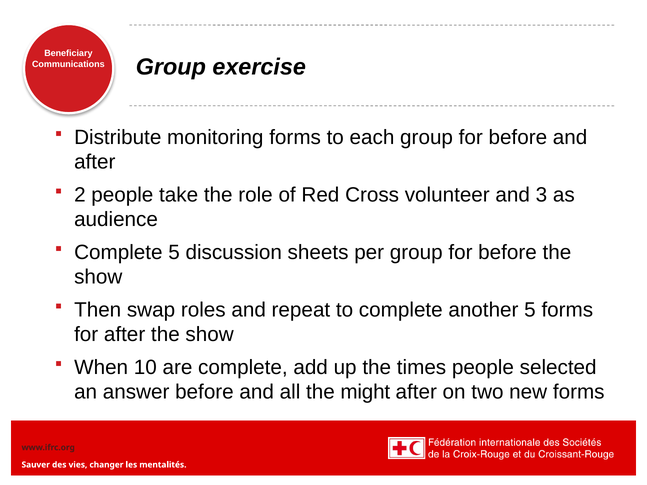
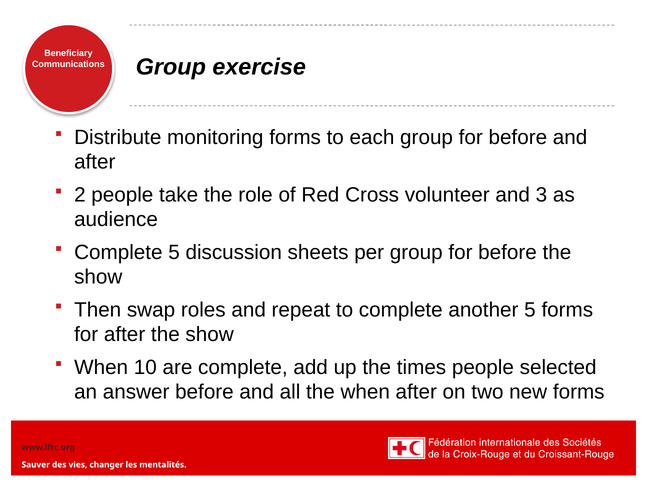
the might: might -> when
